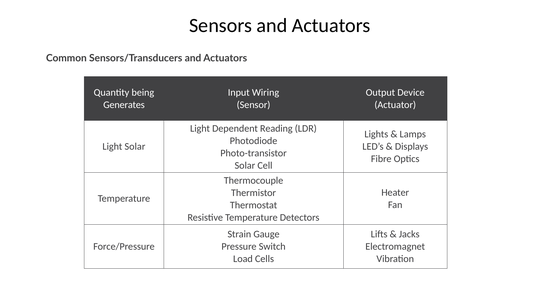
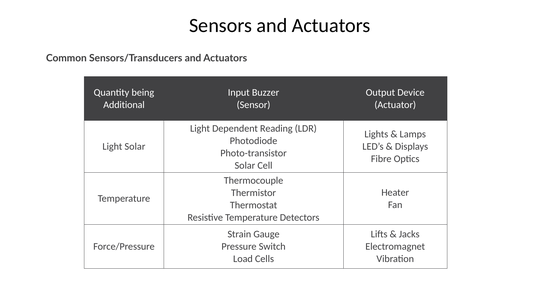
Wiring: Wiring -> Buzzer
Generates: Generates -> Additional
